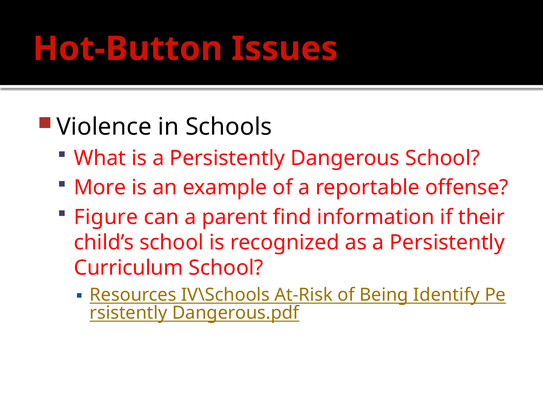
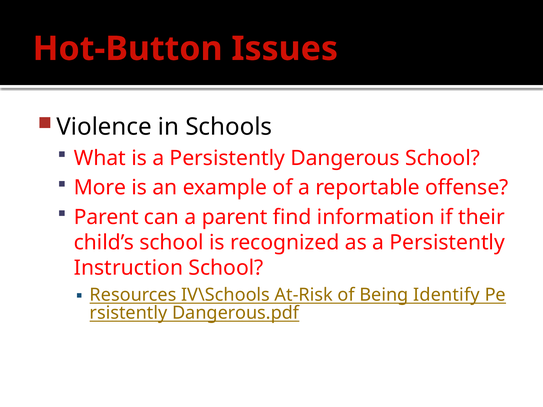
Figure at (106, 217): Figure -> Parent
Curriculum: Curriculum -> Instruction
